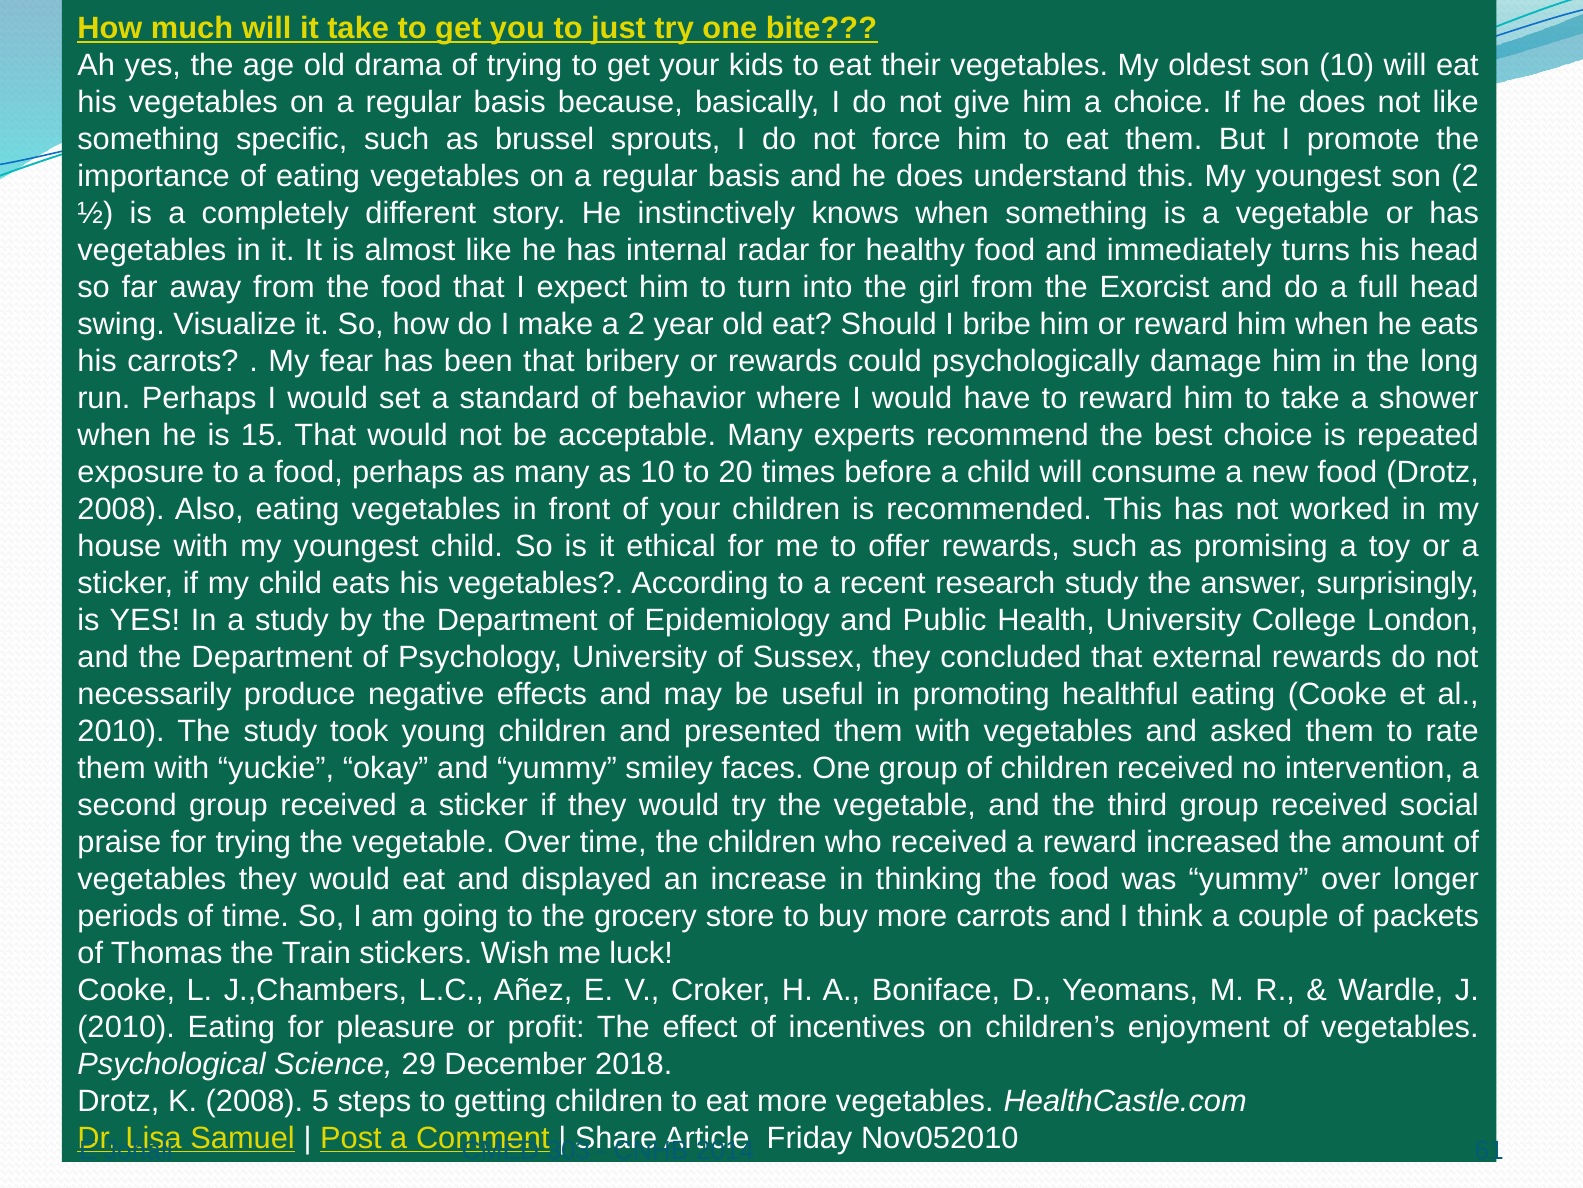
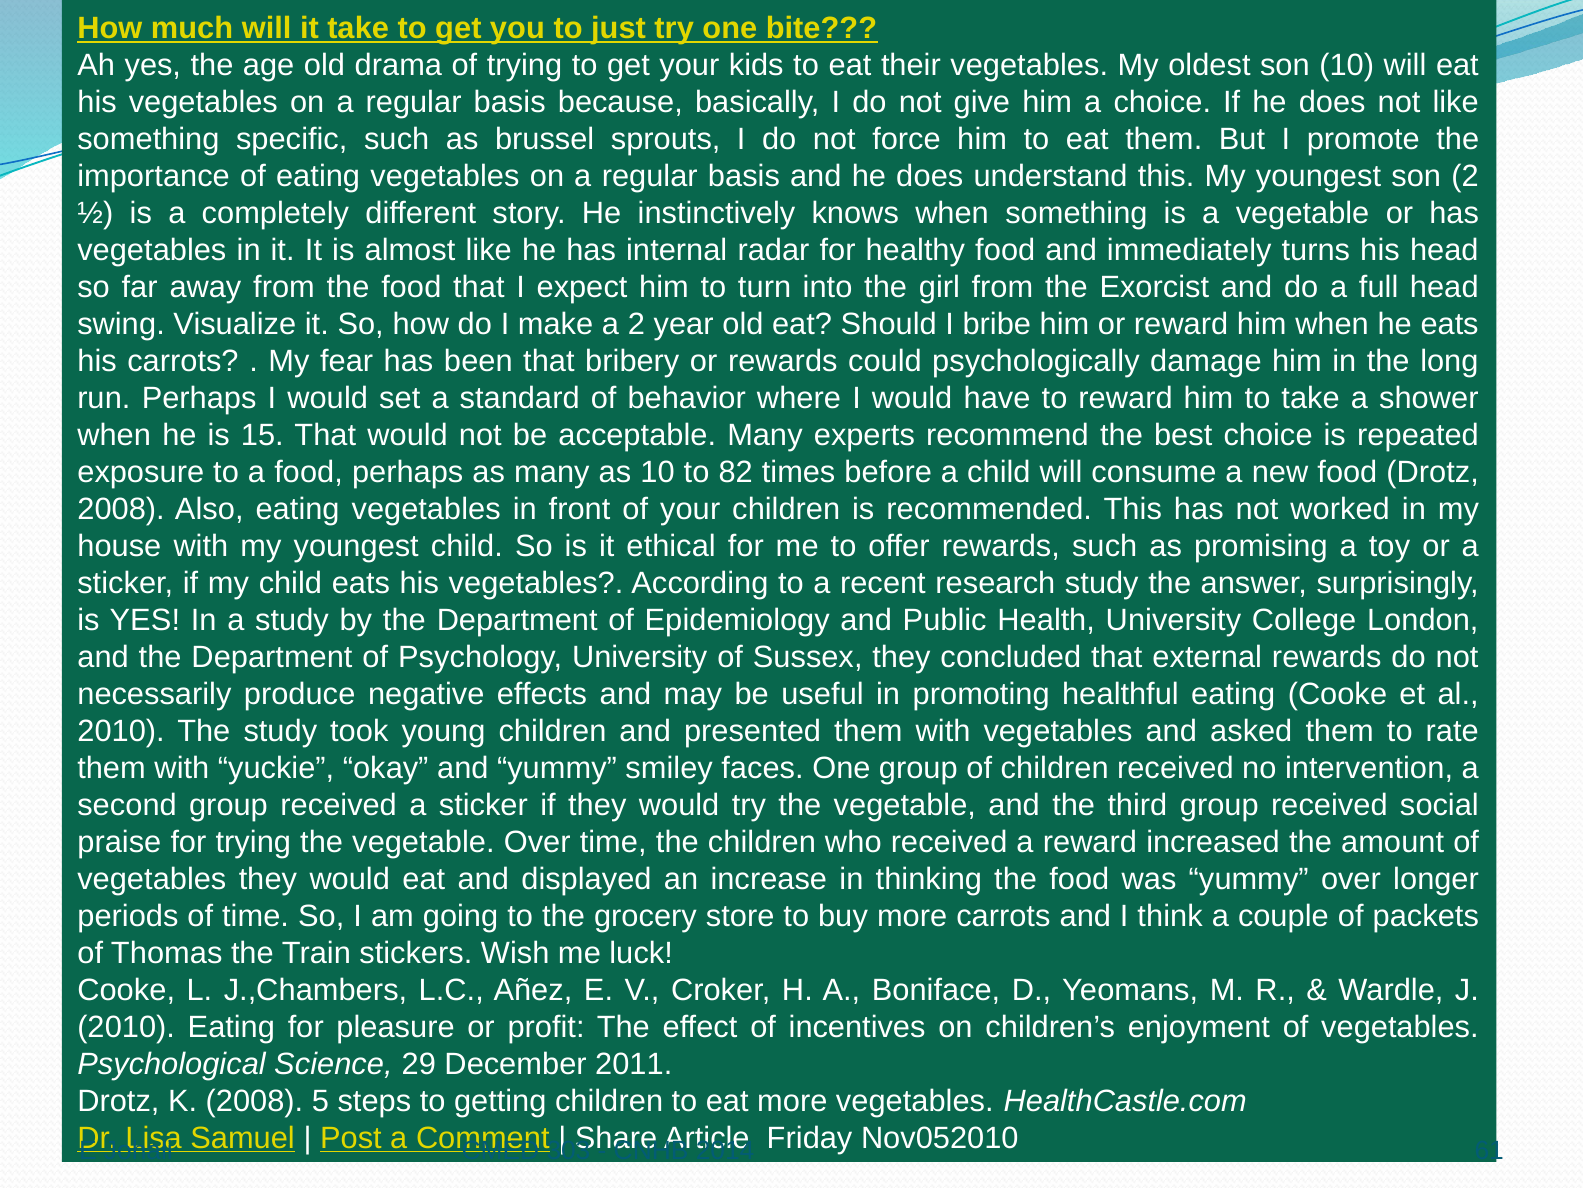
20: 20 -> 82
2018: 2018 -> 2011
